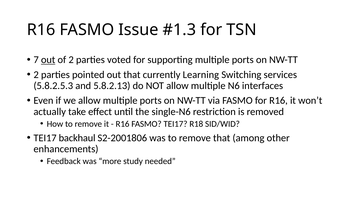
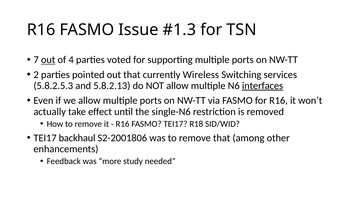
of 2: 2 -> 4
Learning: Learning -> Wireless
interfaces underline: none -> present
